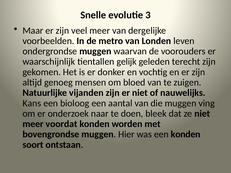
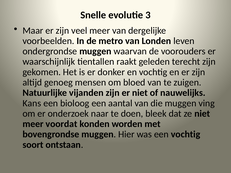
gelijk: gelijk -> raakt
een konden: konden -> vochtig
